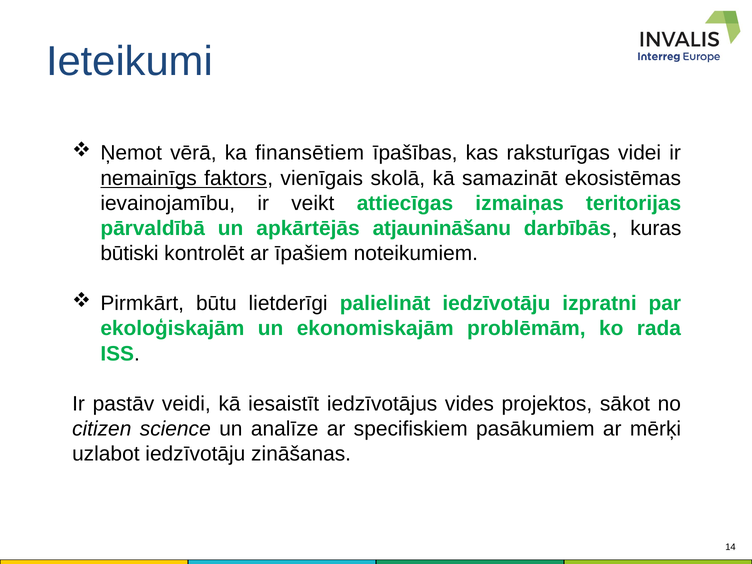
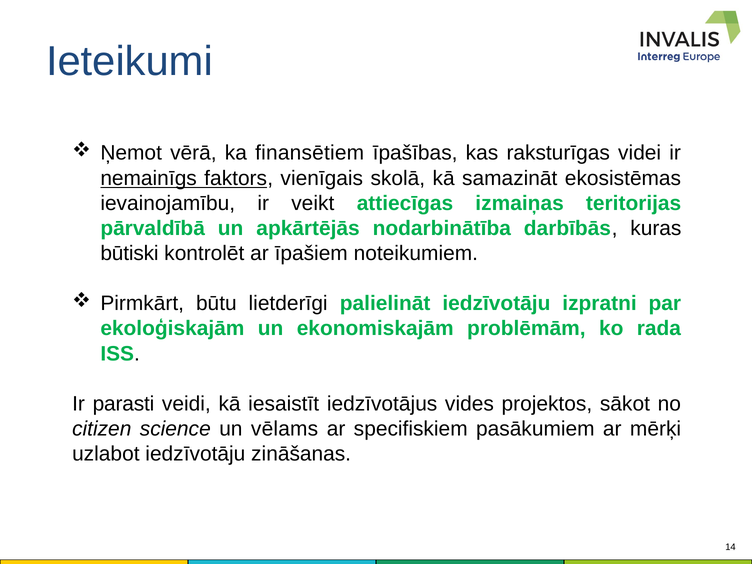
atjaunināšanu: atjaunināšanu -> nodarbinātība
pastāv: pastāv -> parasti
analīze: analīze -> vēlams
